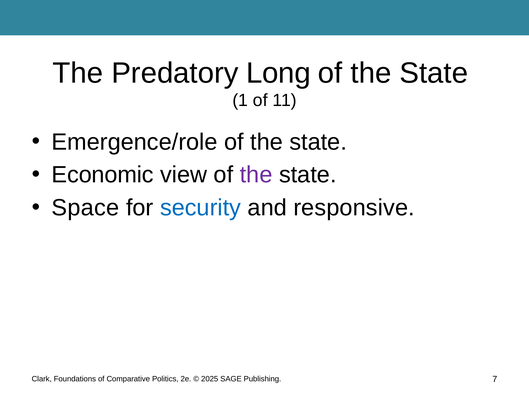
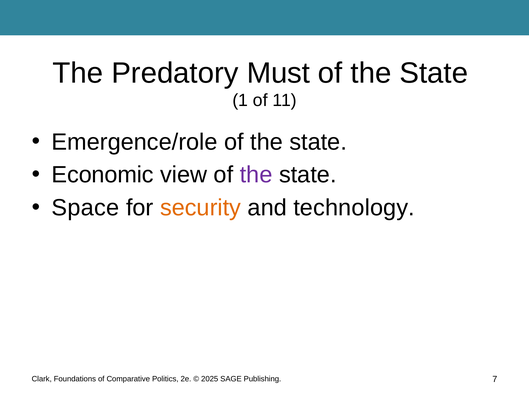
Long: Long -> Must
security colour: blue -> orange
responsive: responsive -> technology
